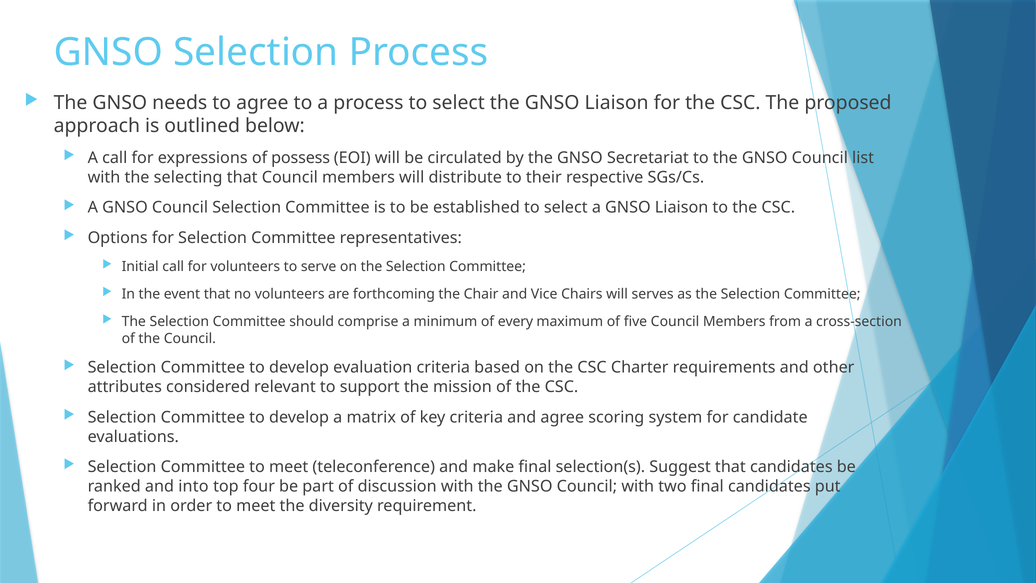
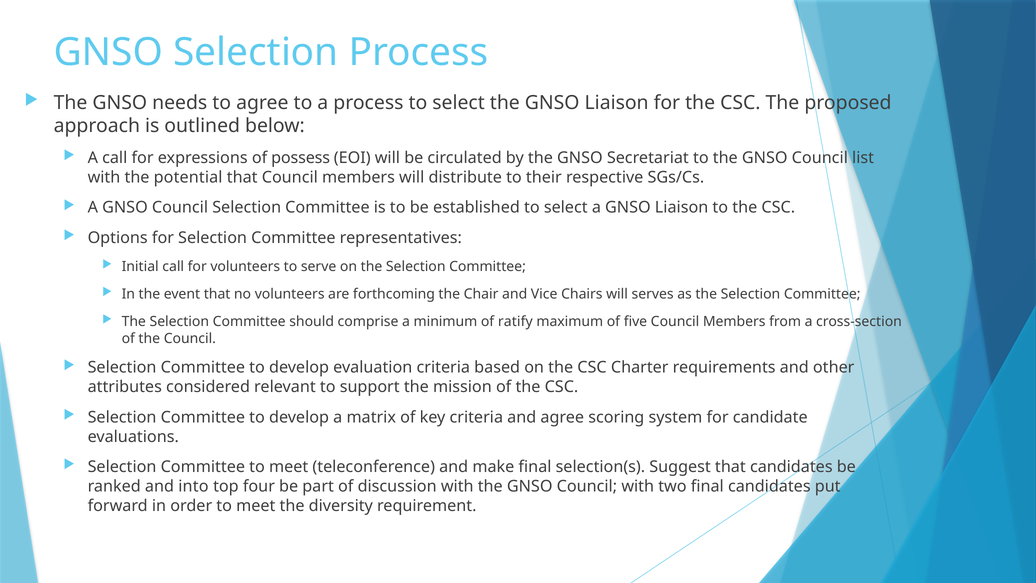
selecting: selecting -> potential
every: every -> ratify
